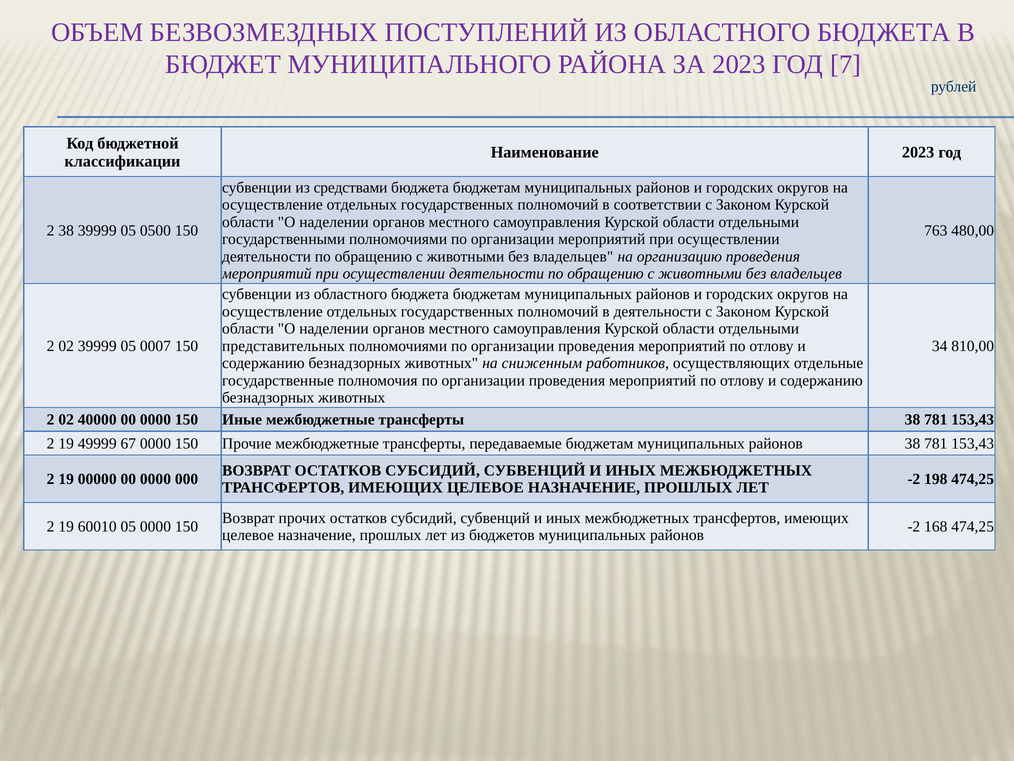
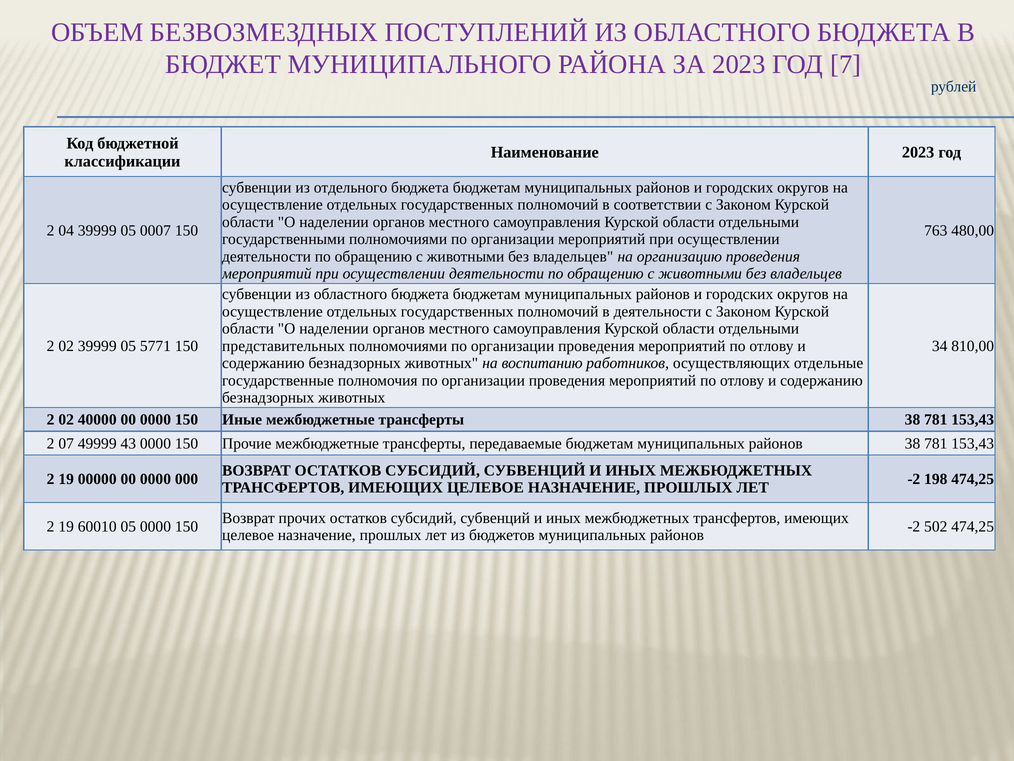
средствами: средствами -> отдельного
2 38: 38 -> 04
0500: 0500 -> 0007
0007: 0007 -> 5771
сниженным: сниженным -> воспитанию
19 at (66, 443): 19 -> 07
67: 67 -> 43
168: 168 -> 502
